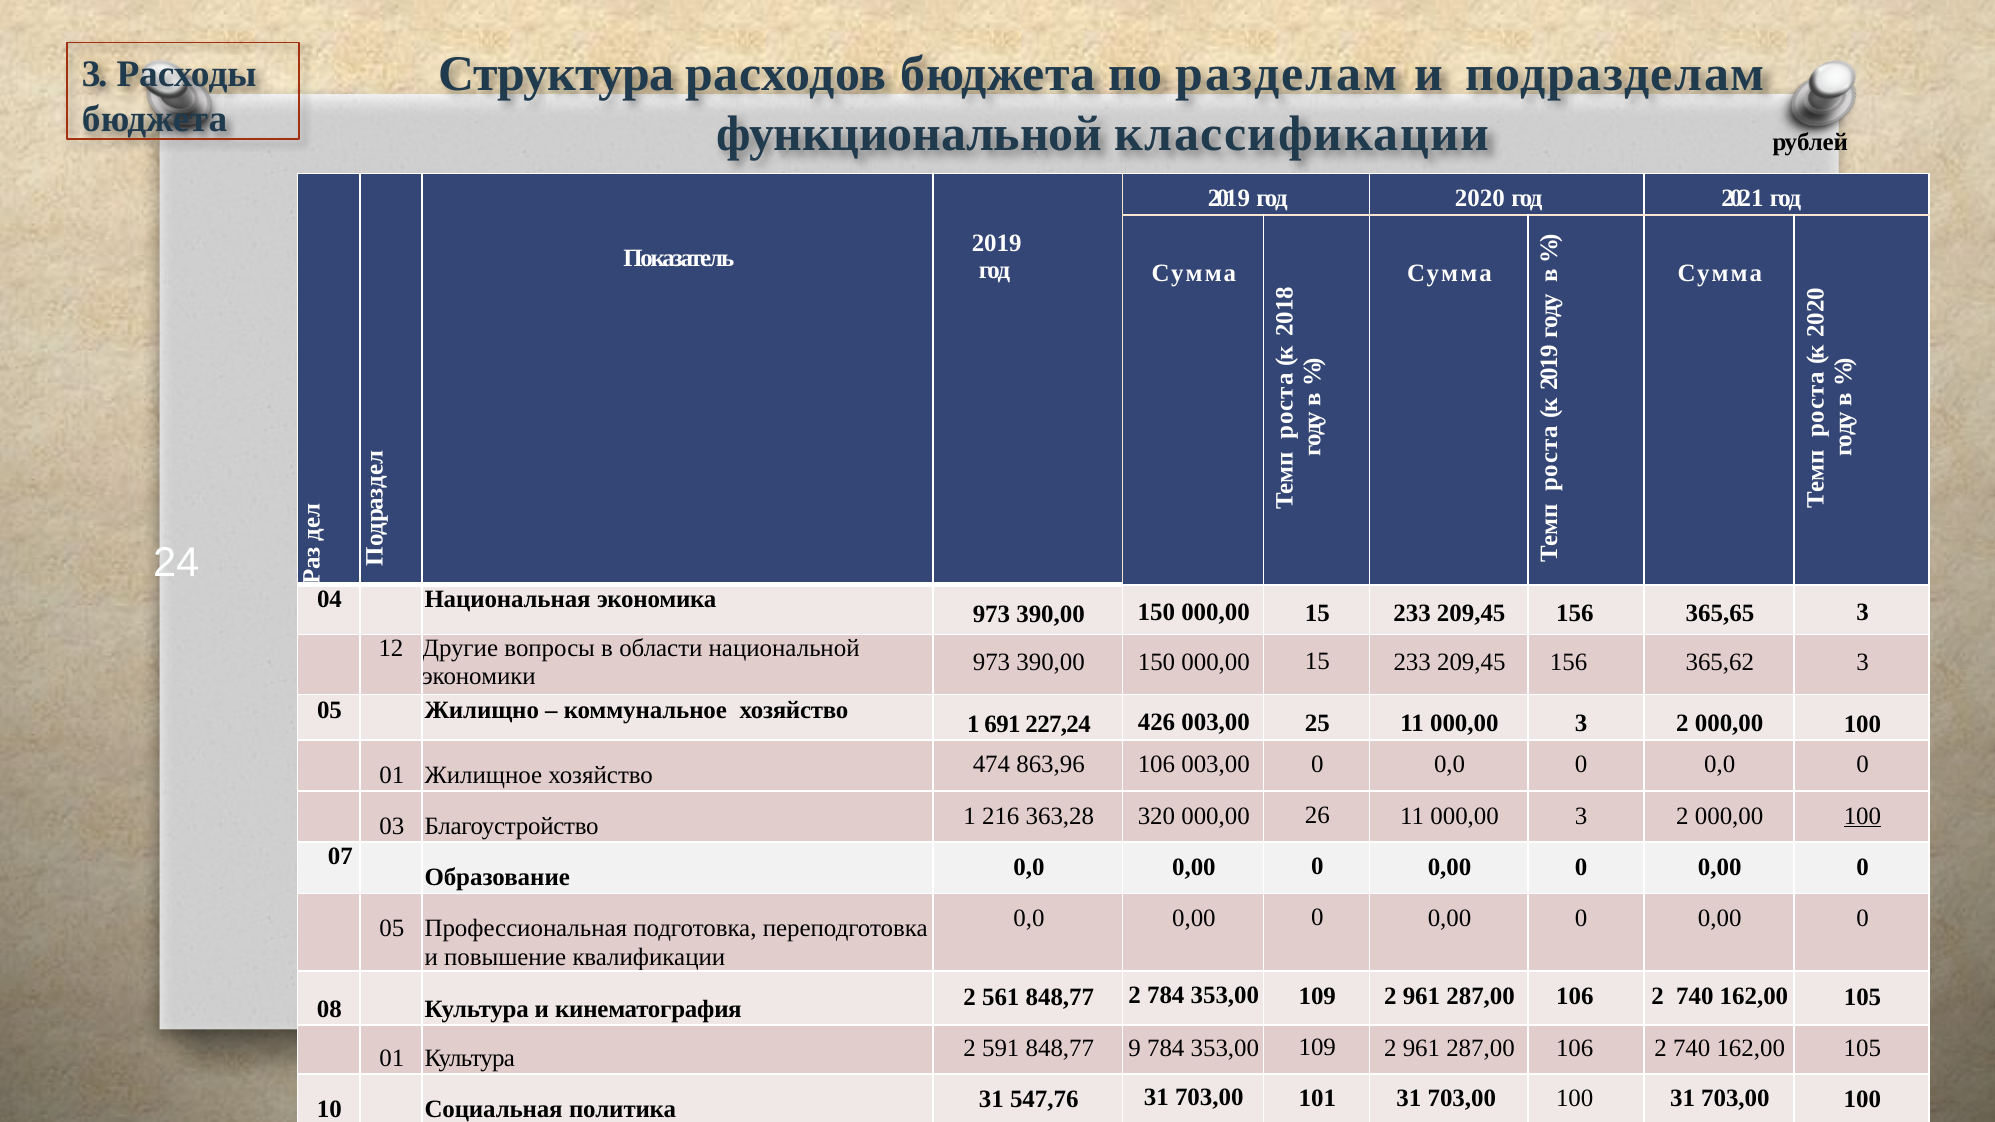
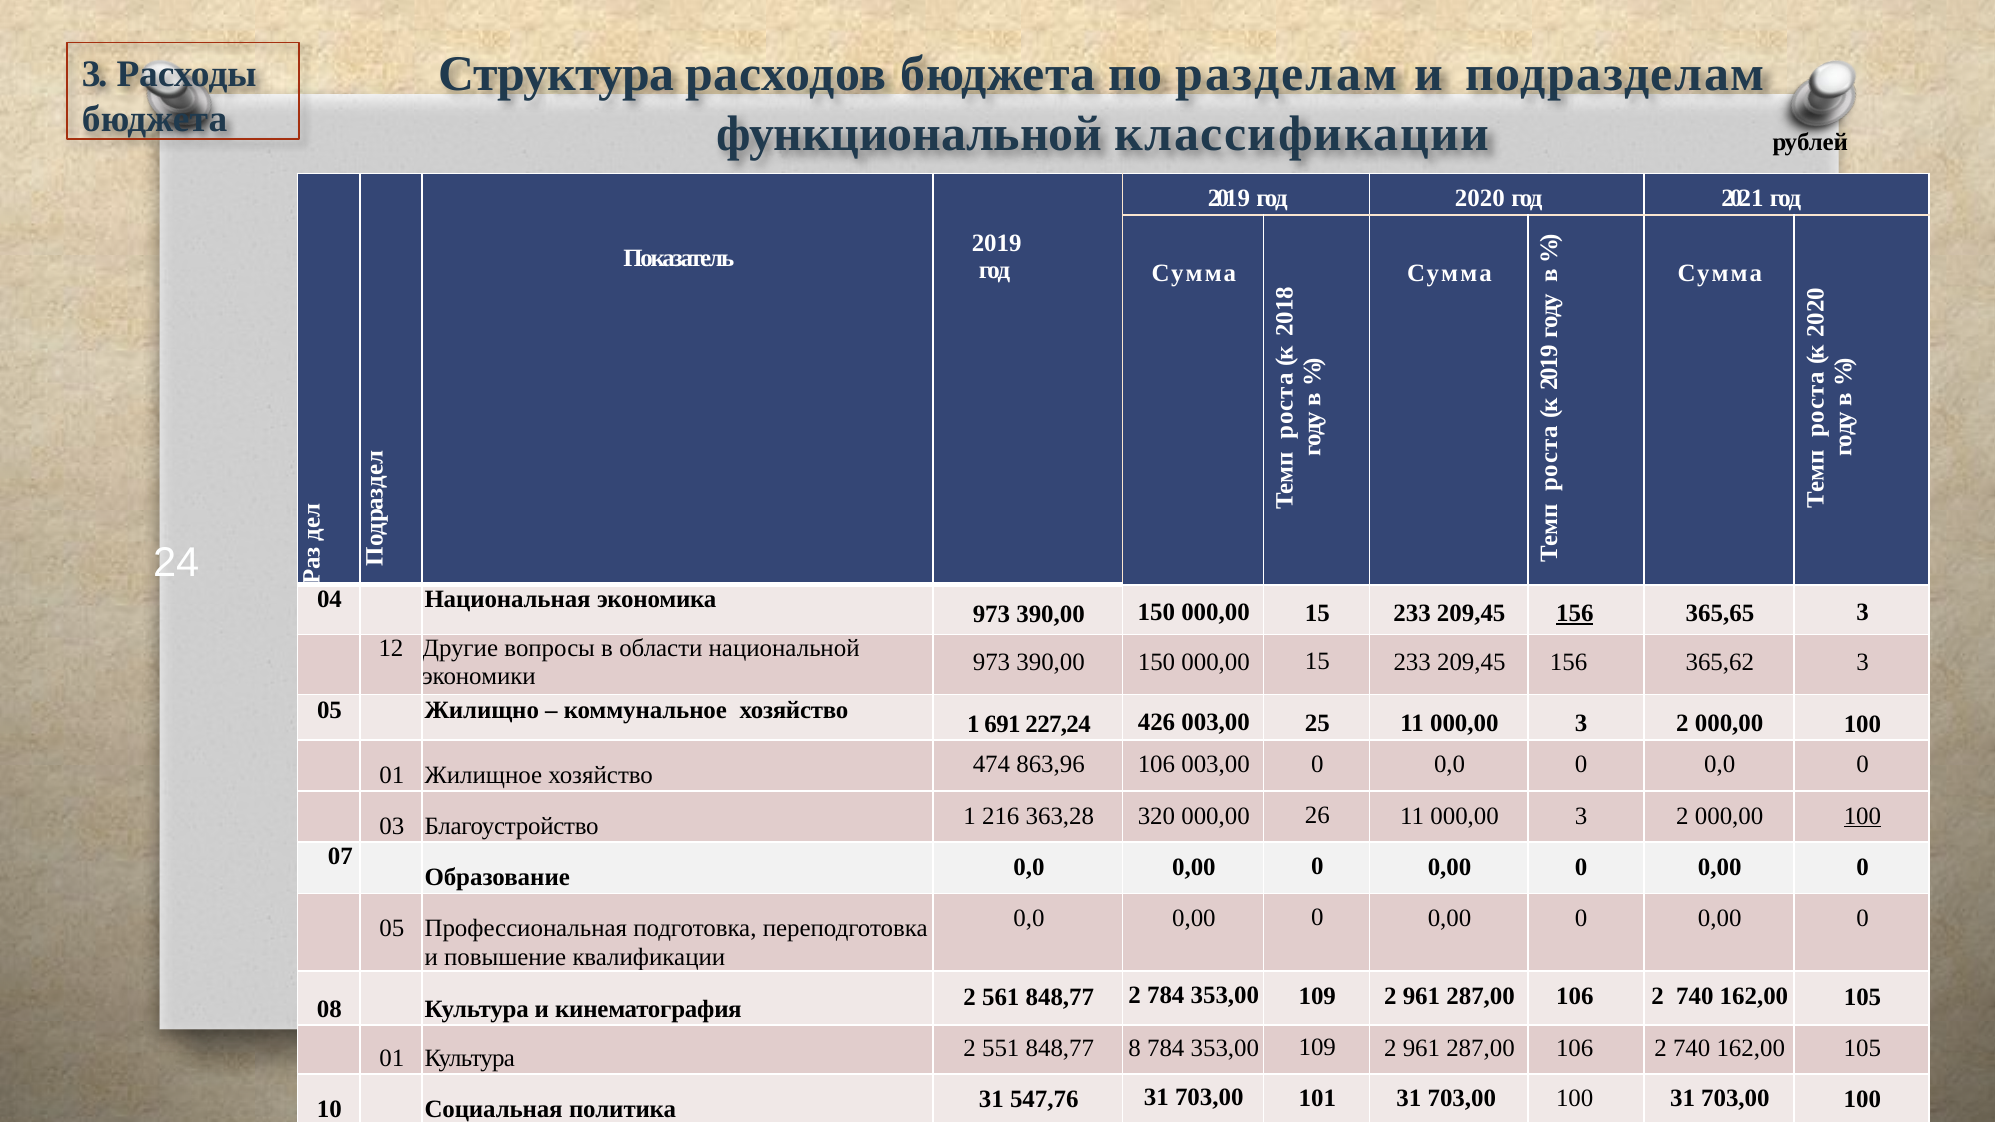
156 at (1575, 613) underline: none -> present
591: 591 -> 551
848,77 9: 9 -> 8
